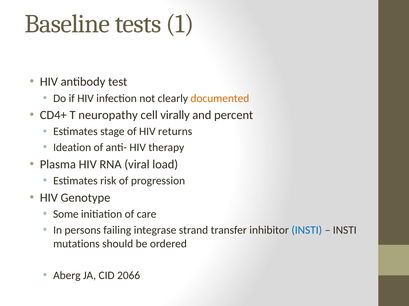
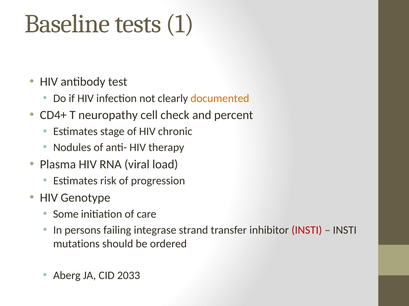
virally: virally -> check
returns: returns -> chronic
Ideation: Ideation -> Nodules
INSTI at (307, 231) colour: blue -> red
2066: 2066 -> 2033
